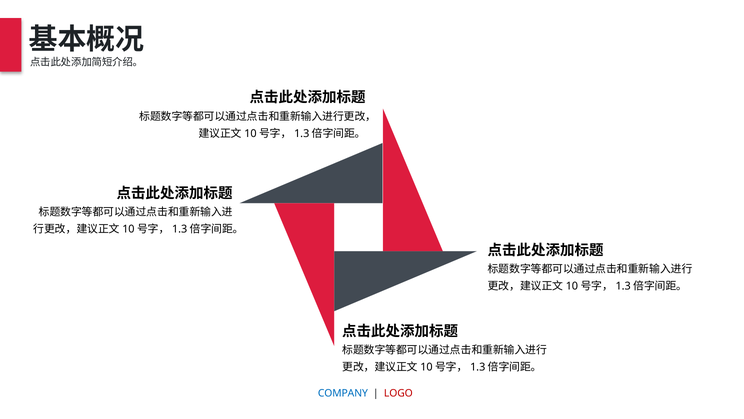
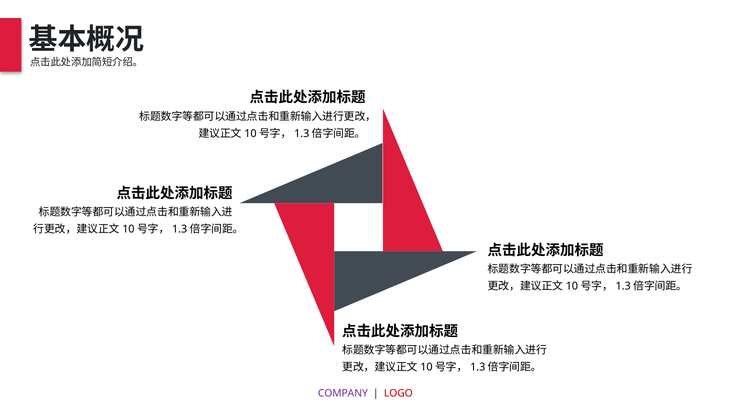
COMPANY colour: blue -> purple
